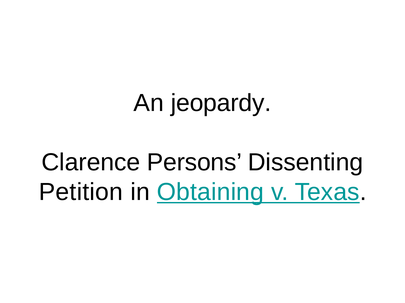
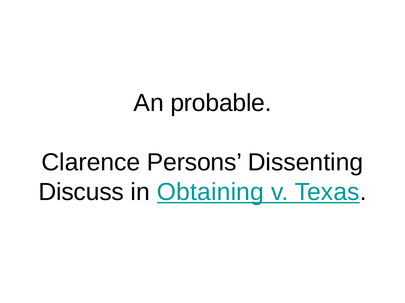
jeopardy: jeopardy -> probable
Petition: Petition -> Discuss
